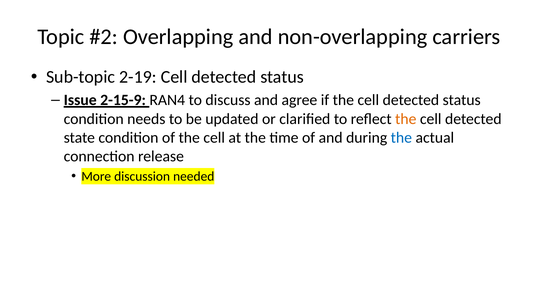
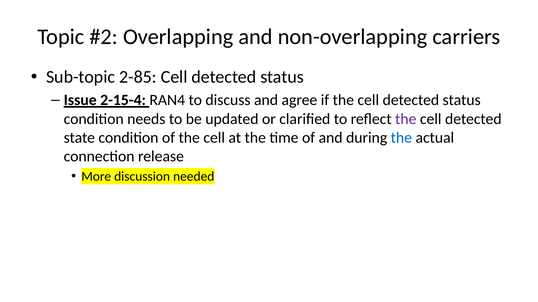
2-19: 2-19 -> 2-85
2-15-9: 2-15-9 -> 2-15-4
the at (406, 119) colour: orange -> purple
